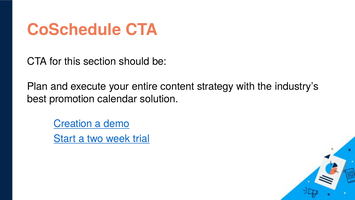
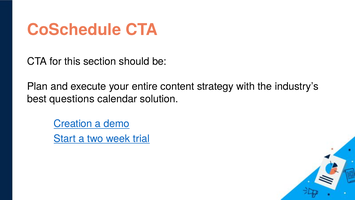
promotion: promotion -> questions
